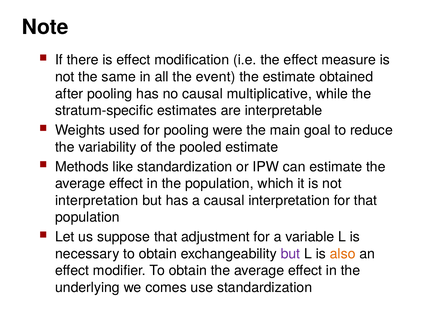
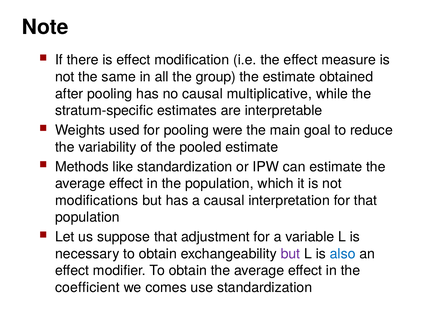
event: event -> group
interpretation at (97, 200): interpretation -> modifications
also colour: orange -> blue
underlying: underlying -> coefficient
